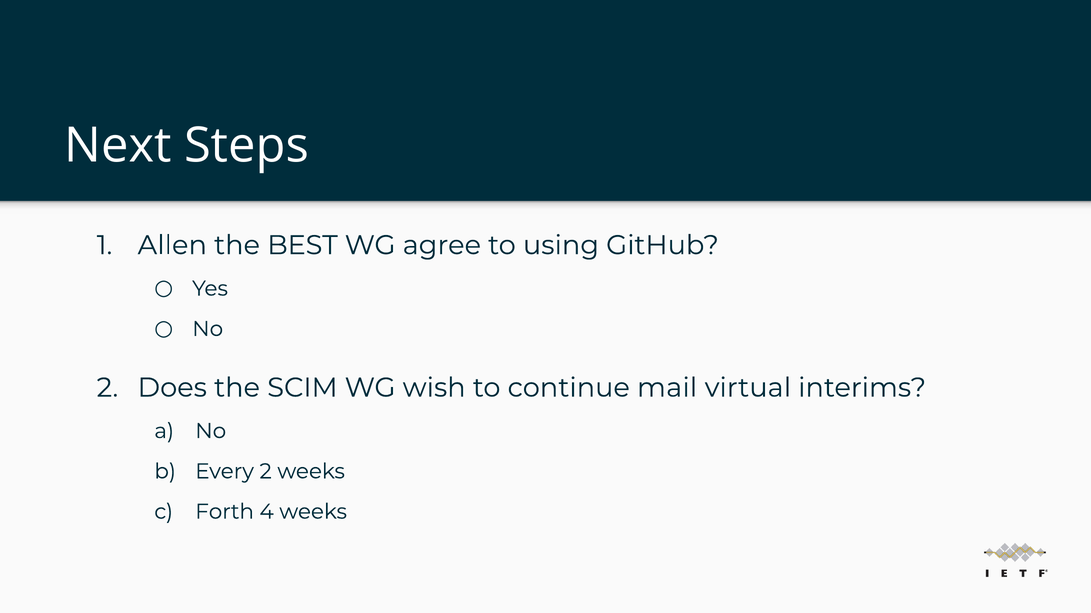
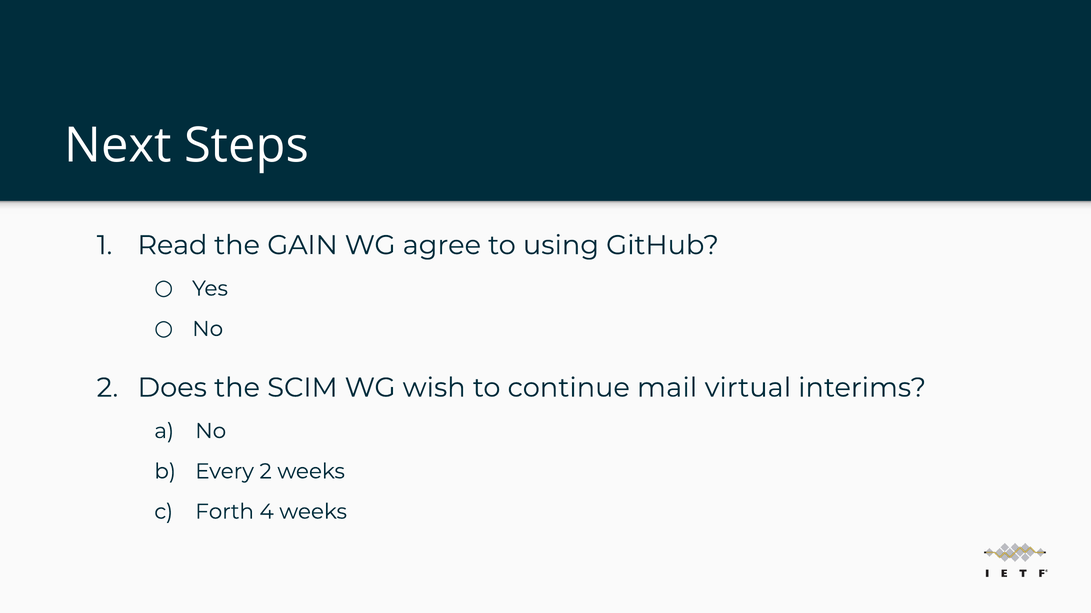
Allen: Allen -> Read
BEST: BEST -> GAIN
